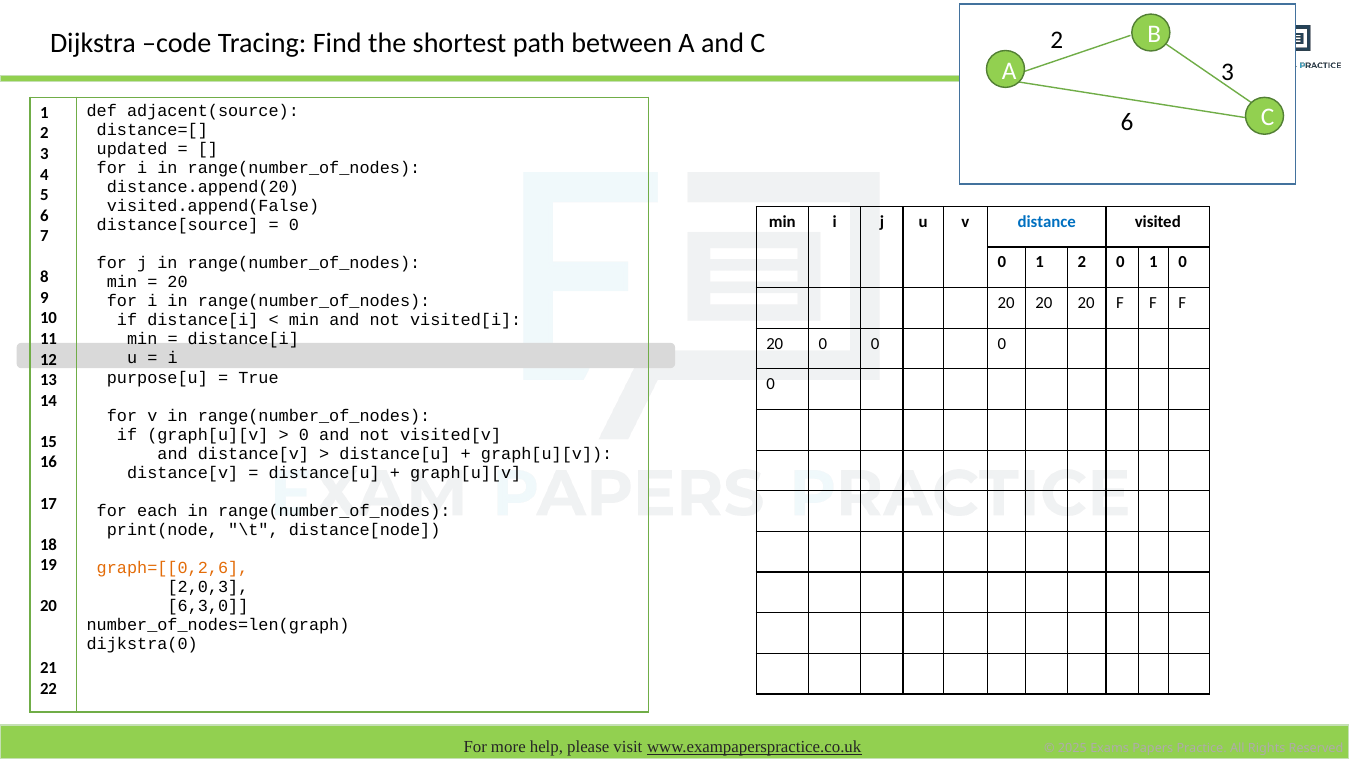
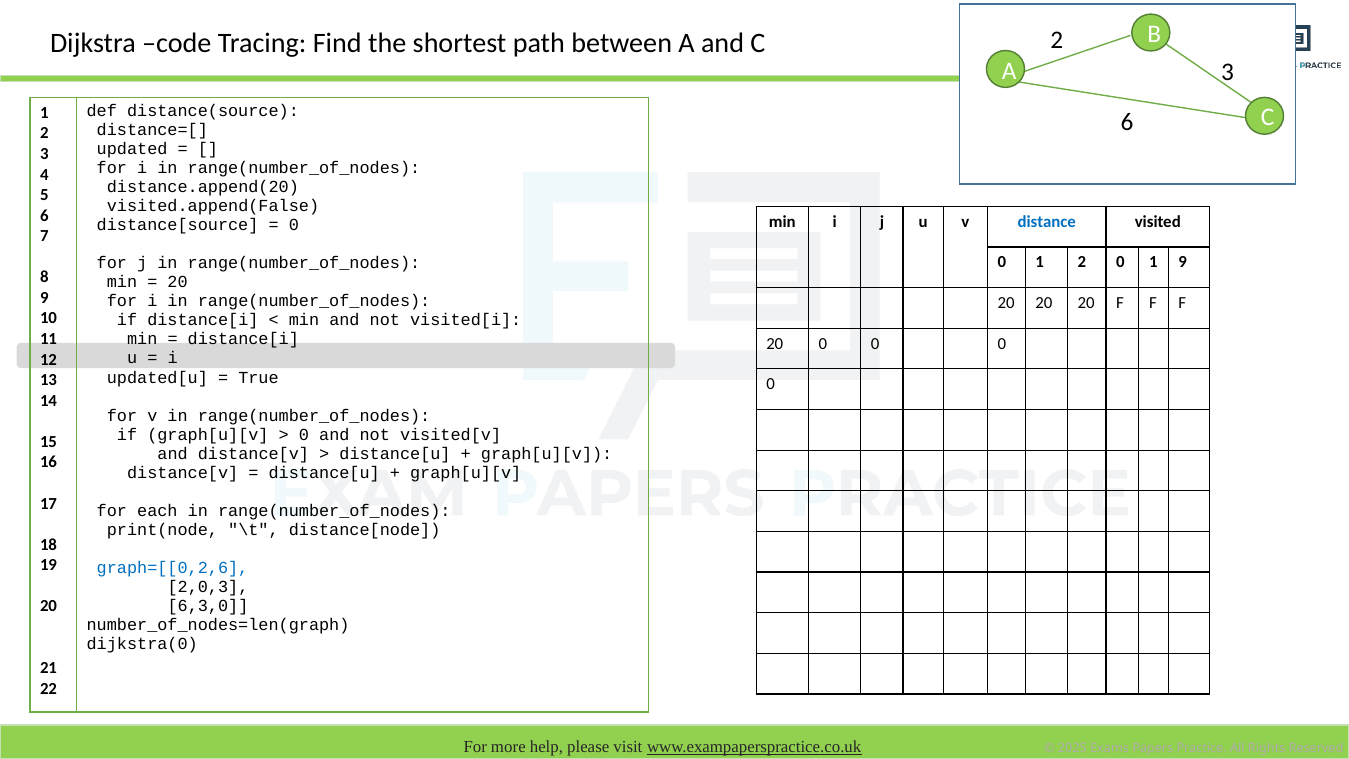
adjacent(source: adjacent(source -> distance(source
1 0: 0 -> 9
purpose[u: purpose[u -> updated[u
graph=[[0,2,6 colour: orange -> blue
